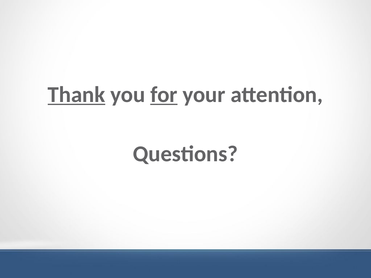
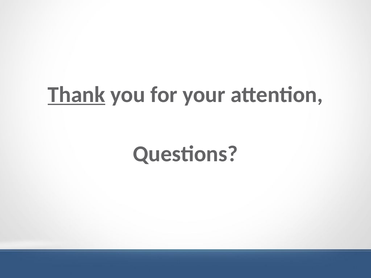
for underline: present -> none
